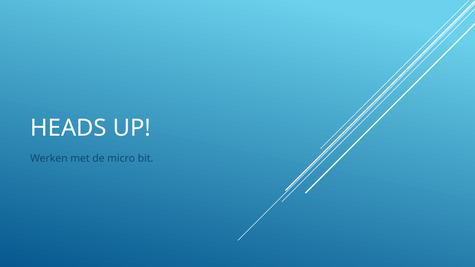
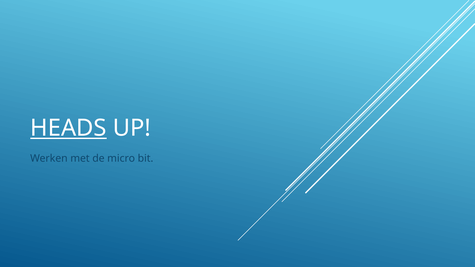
HEADS underline: none -> present
